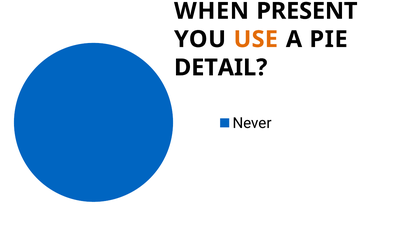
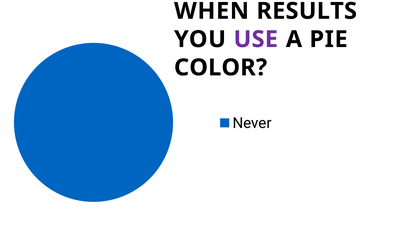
PRESENT: PRESENT -> RESULTS
USE colour: orange -> purple
DETAIL: DETAIL -> COLOR
